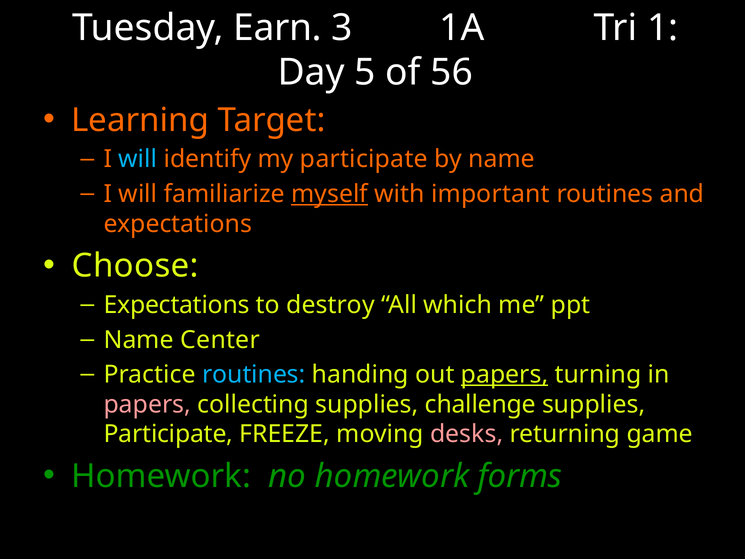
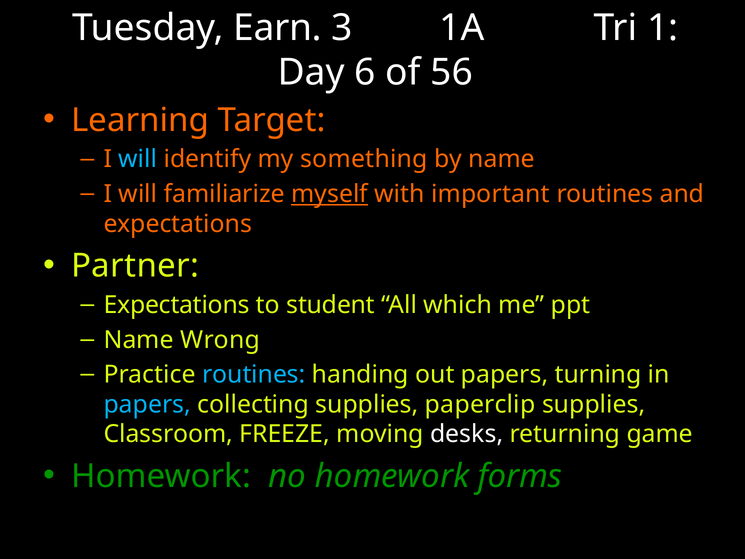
5: 5 -> 6
my participate: participate -> something
Choose: Choose -> Partner
destroy: destroy -> student
Center: Center -> Wrong
papers at (505, 374) underline: present -> none
papers at (147, 404) colour: pink -> light blue
challenge: challenge -> paperclip
Participate at (168, 434): Participate -> Classroom
desks colour: pink -> white
